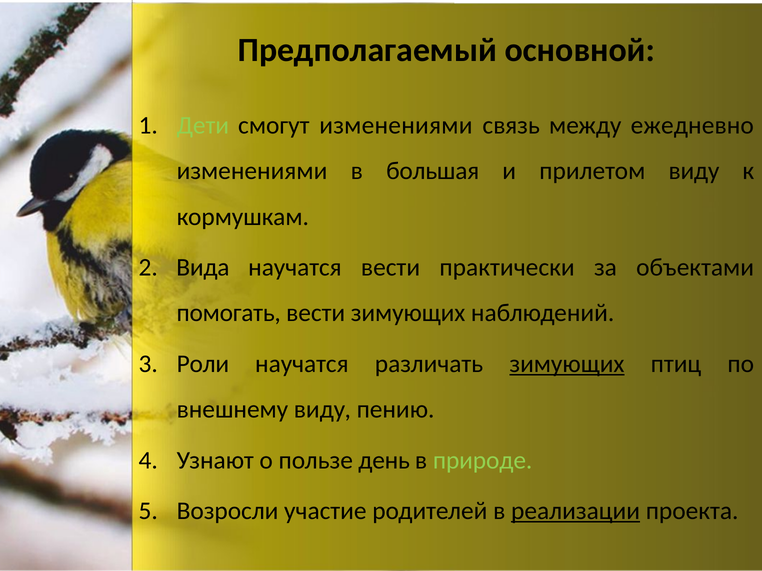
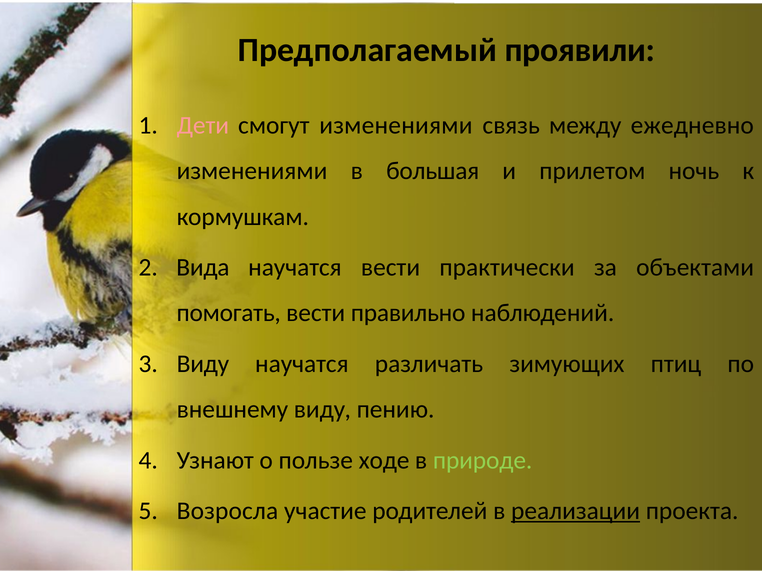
основной: основной -> проявили
Дети colour: light green -> pink
прилетом виду: виду -> ночь
вести зимующих: зимующих -> правильно
Роли at (203, 364): Роли -> Виду
зимующих at (567, 364) underline: present -> none
день: день -> ходе
Возросли: Возросли -> Возросла
